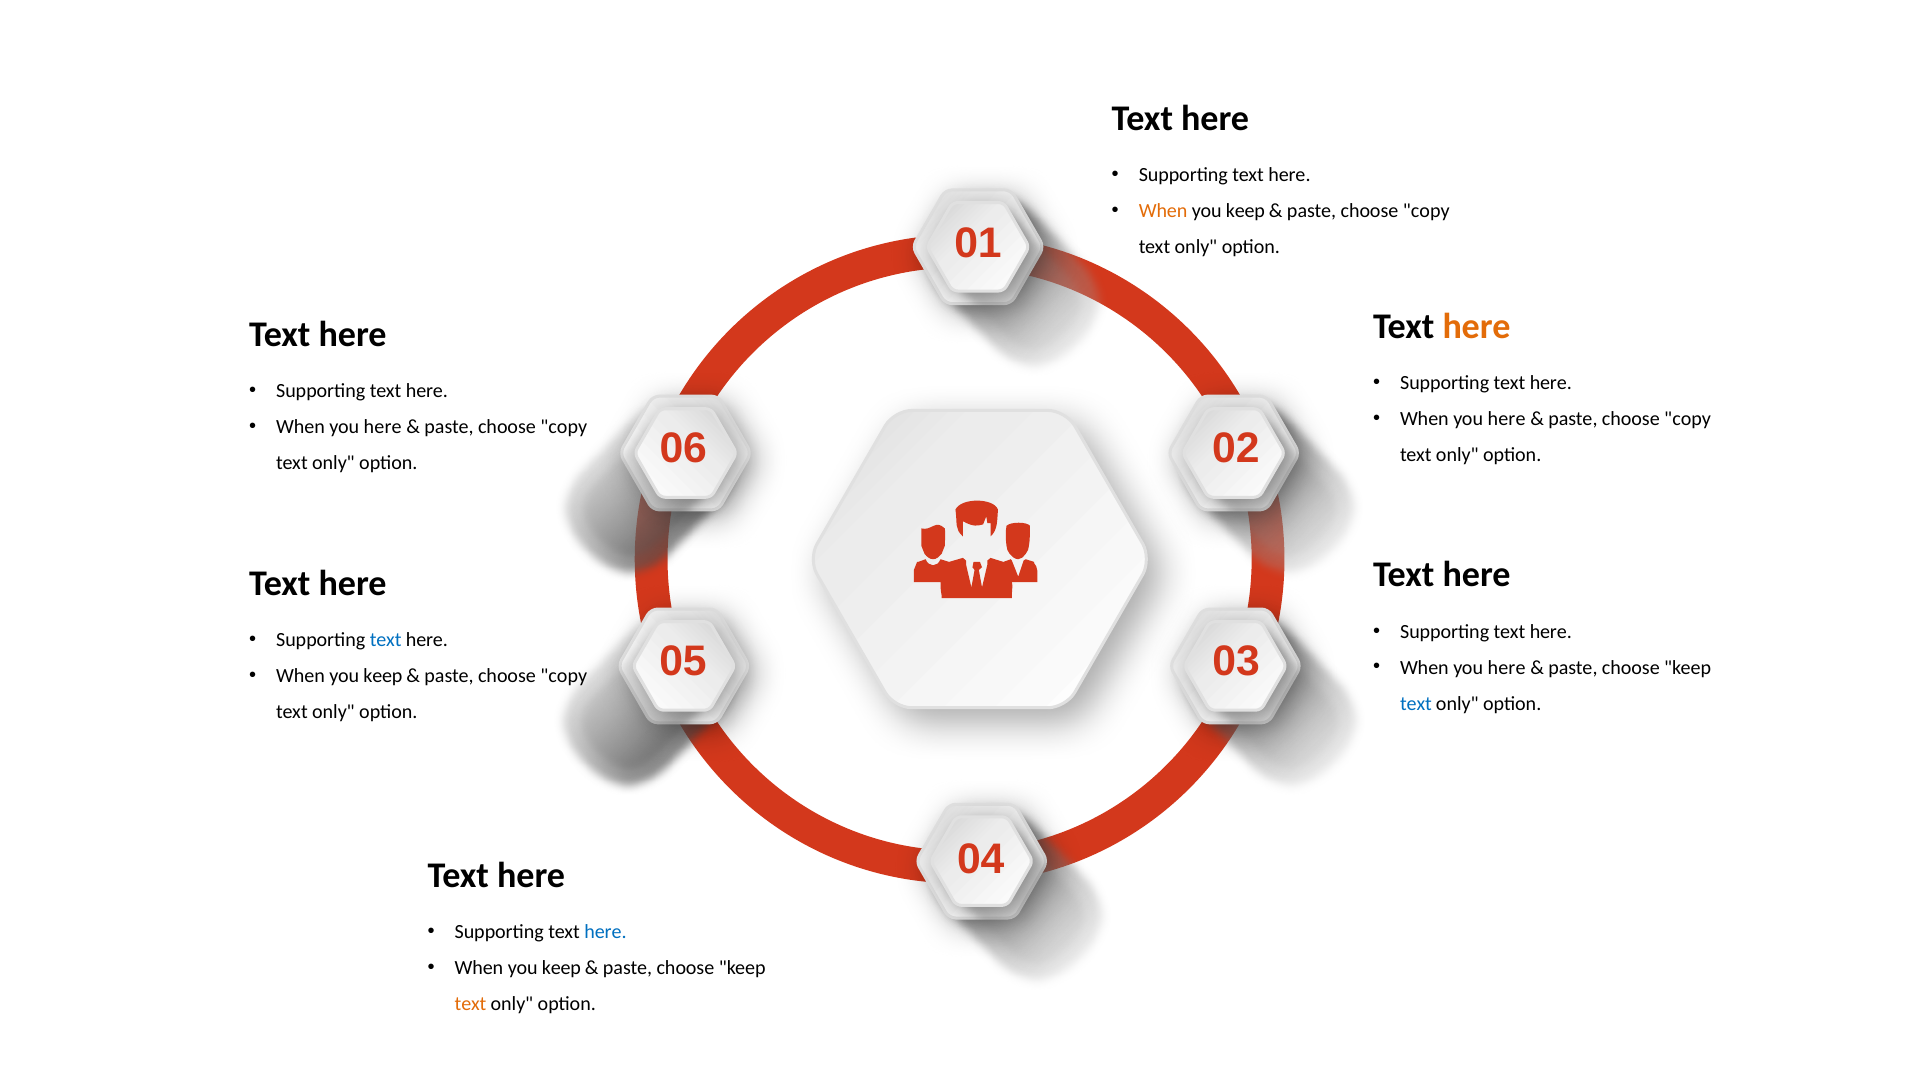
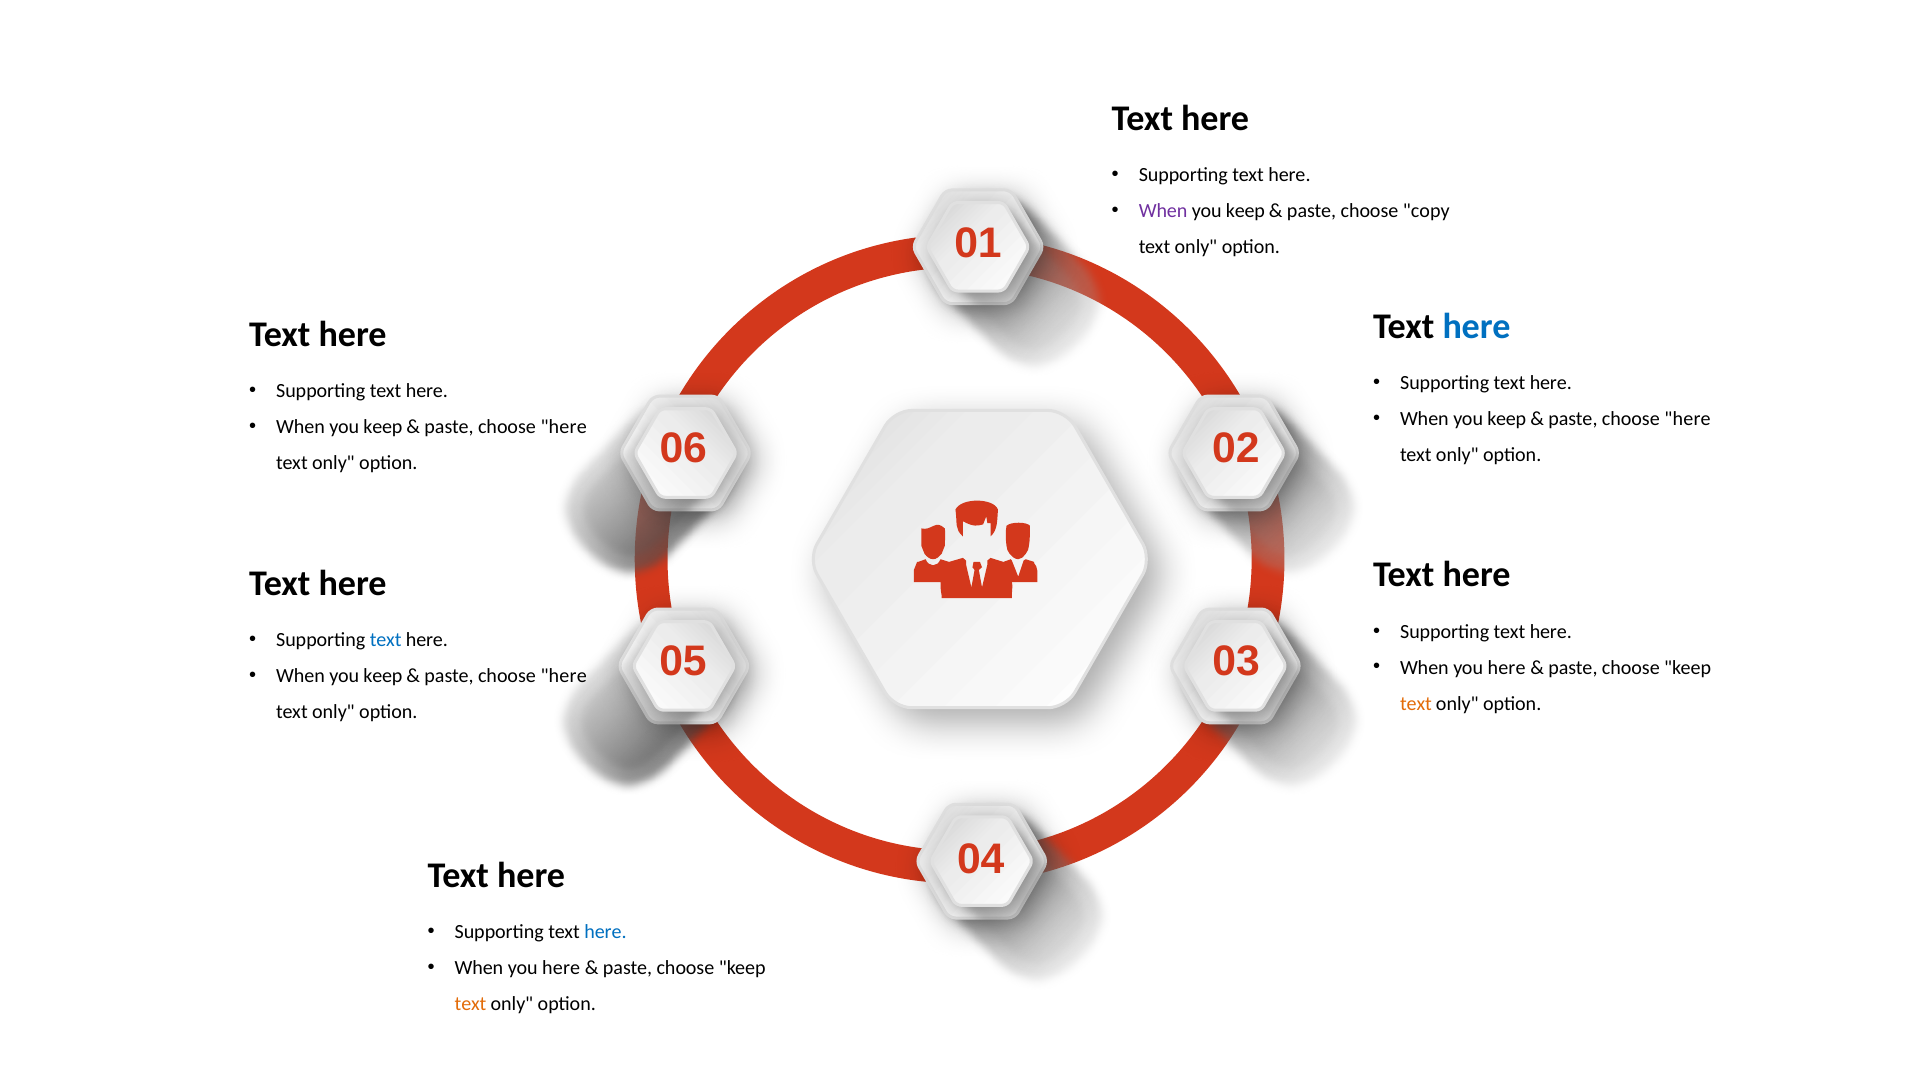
When at (1163, 211) colour: orange -> purple
here at (1477, 326) colour: orange -> blue
here at (1507, 418): here -> keep
copy at (1688, 418): copy -> here
here at (383, 427): here -> keep
copy at (564, 427): copy -> here
copy at (564, 676): copy -> here
text at (1416, 703) colour: blue -> orange
keep at (561, 968): keep -> here
